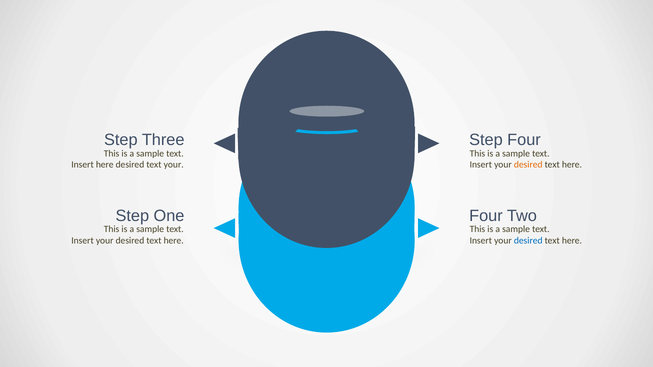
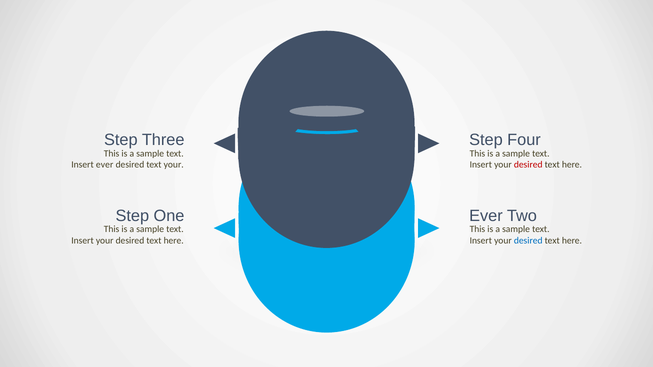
Insert here: here -> ever
desired at (528, 165) colour: orange -> red
Four at (486, 216): Four -> Ever
